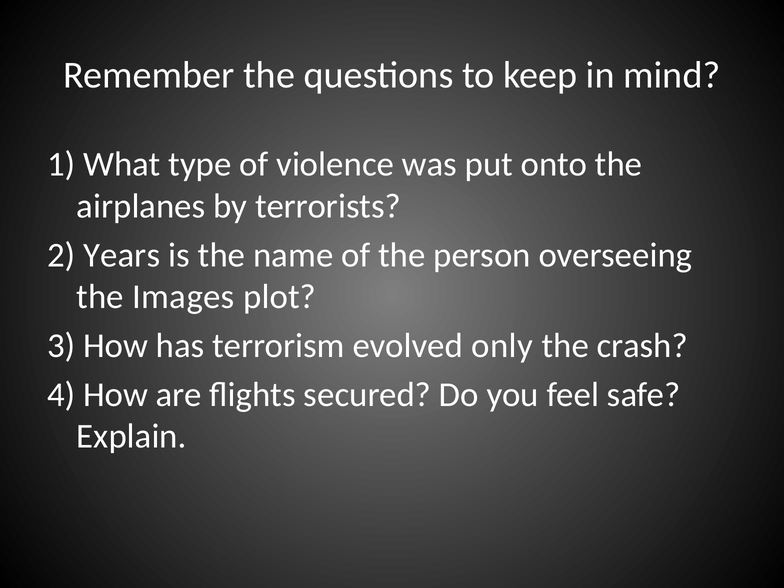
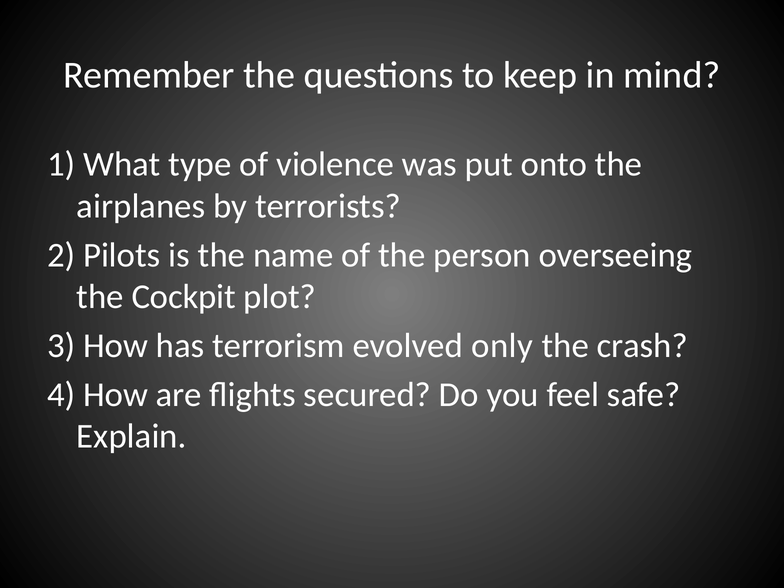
Years: Years -> Pilots
Images: Images -> Cockpit
